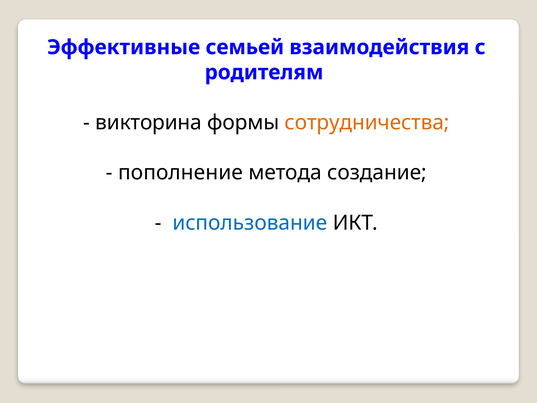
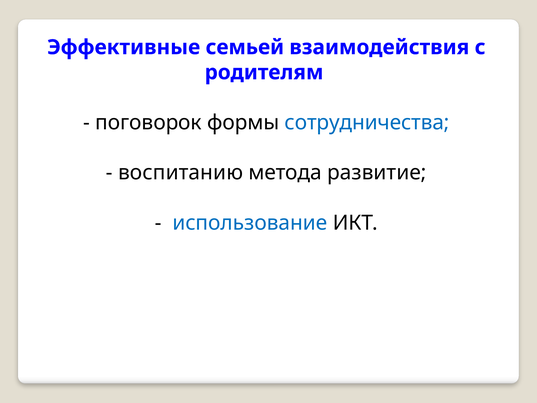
викторина: викторина -> поговорок
сотрудничества colour: orange -> blue
пополнение: пополнение -> воспитанию
создание: создание -> развитие
